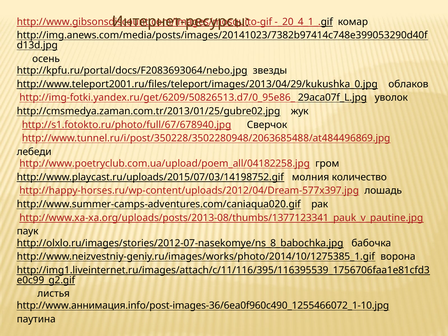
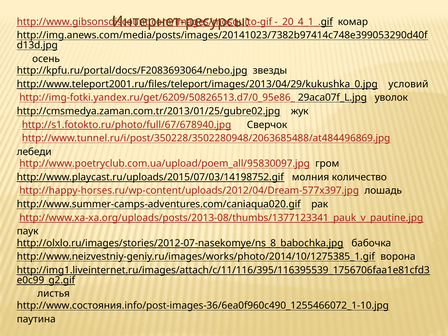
облаков: облаков -> условий
http://www.poetryclub.com.ua/upload/poem_all/04182258.jpg: http://www.poetryclub.com.ua/upload/poem_all/04182258.jpg -> http://www.poetryclub.com.ua/upload/poem_all/95830097.jpg
http://www.аннимация.info/post-images-36/6ea0f960c490_1255466072_1-10.jpg: http://www.аннимация.info/post-images-36/6ea0f960c490_1255466072_1-10.jpg -> http://www.состояния.info/post-images-36/6ea0f960c490_1255466072_1-10.jpg
